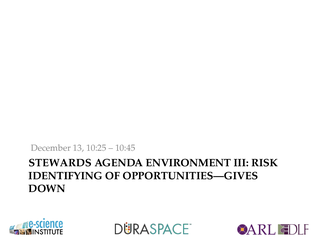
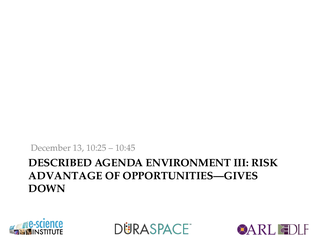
STEWARDS: STEWARDS -> DESCRIBED
IDENTIFYING: IDENTIFYING -> ADVANTAGE
